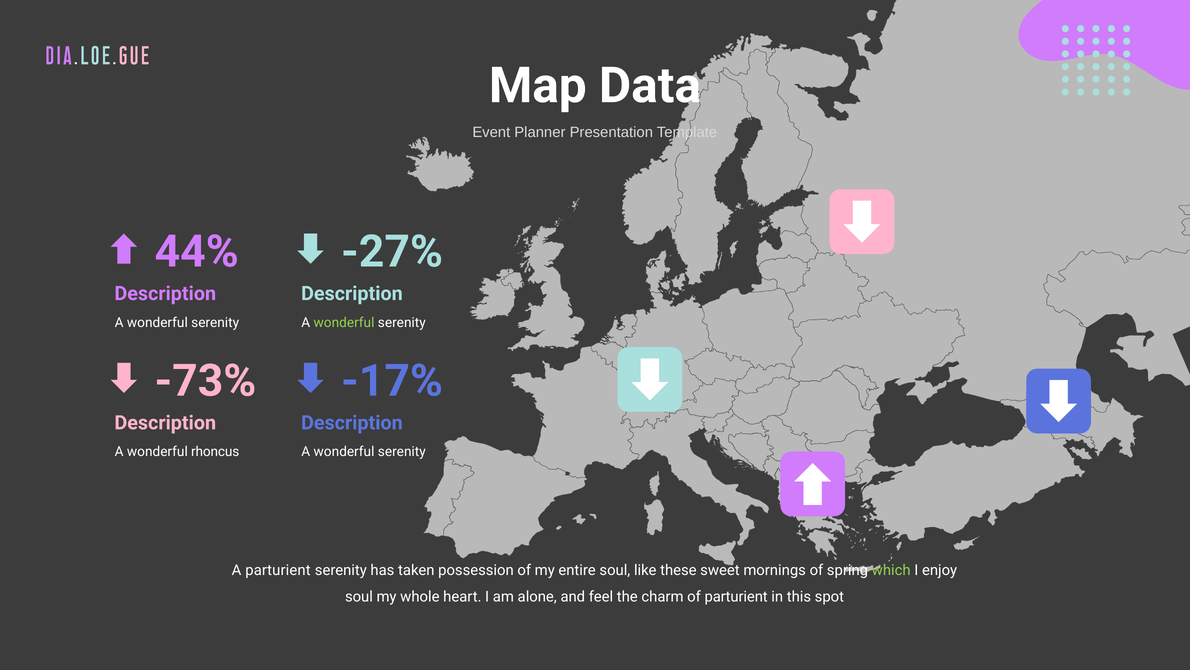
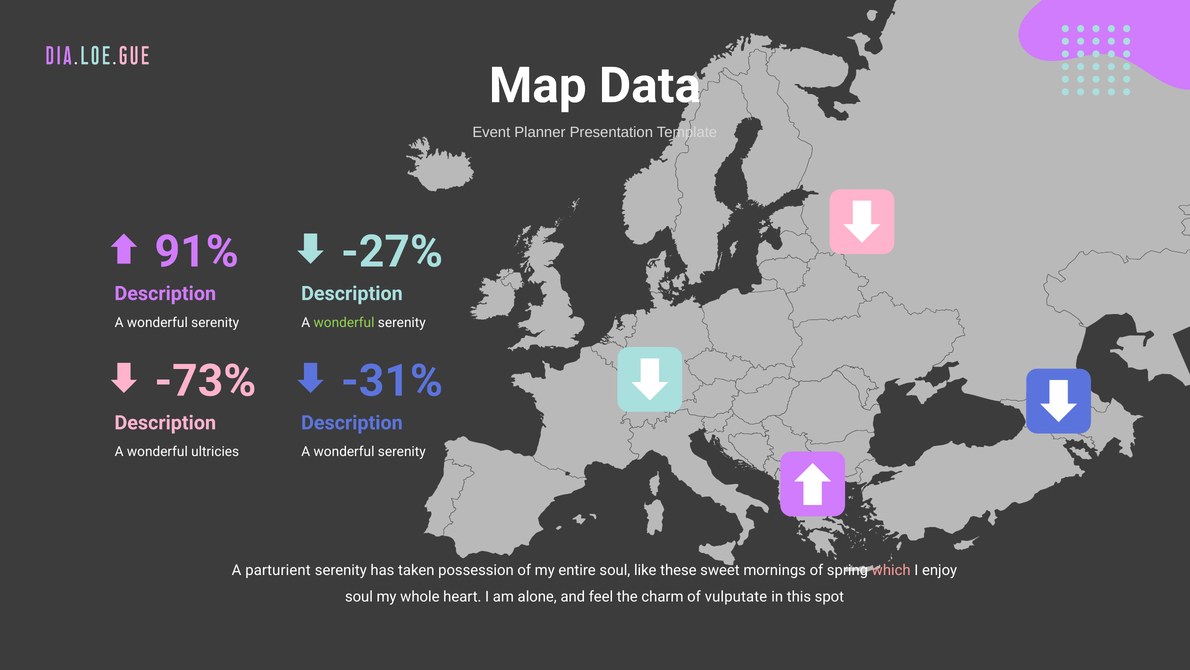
44%: 44% -> 91%
-17%: -17% -> -31%
rhoncus: rhoncus -> ultricies
which colour: light green -> pink
of parturient: parturient -> vulputate
